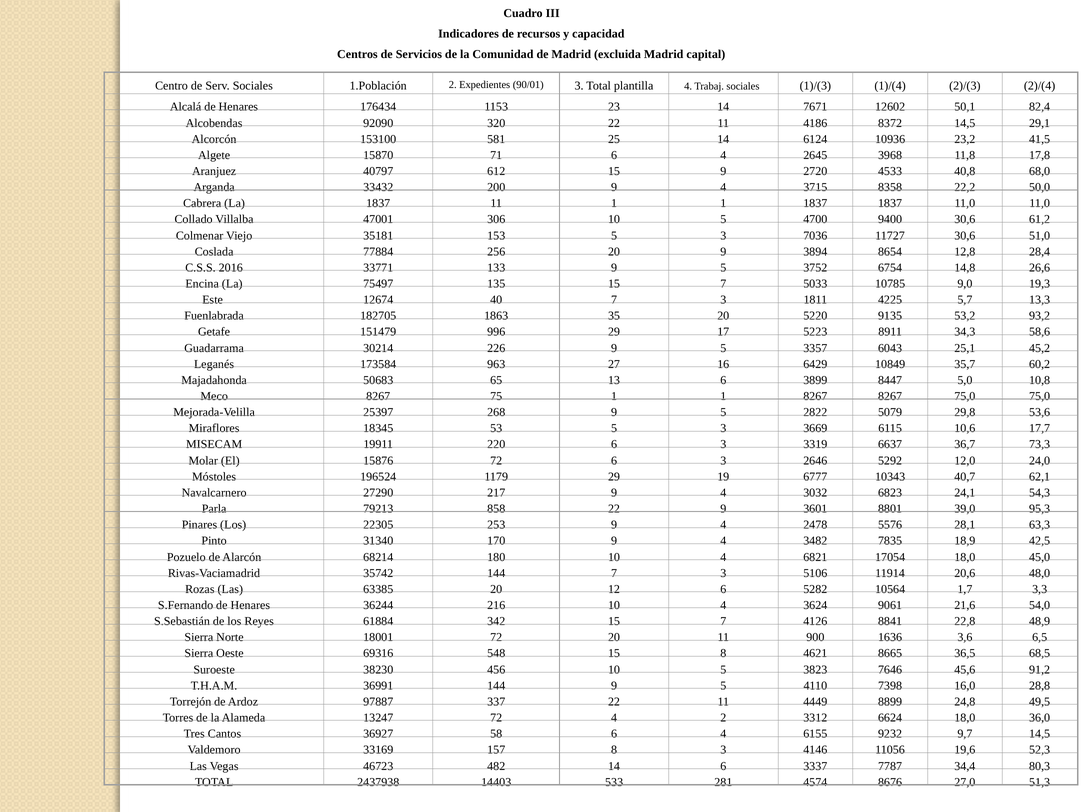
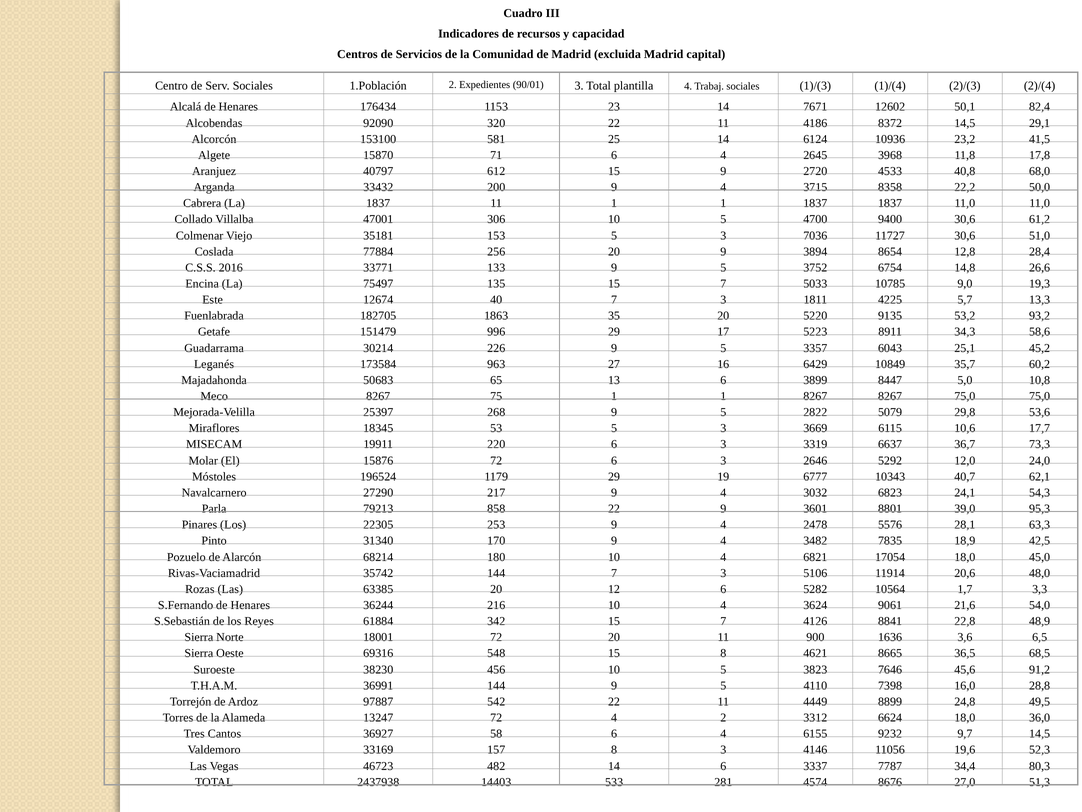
337: 337 -> 542
